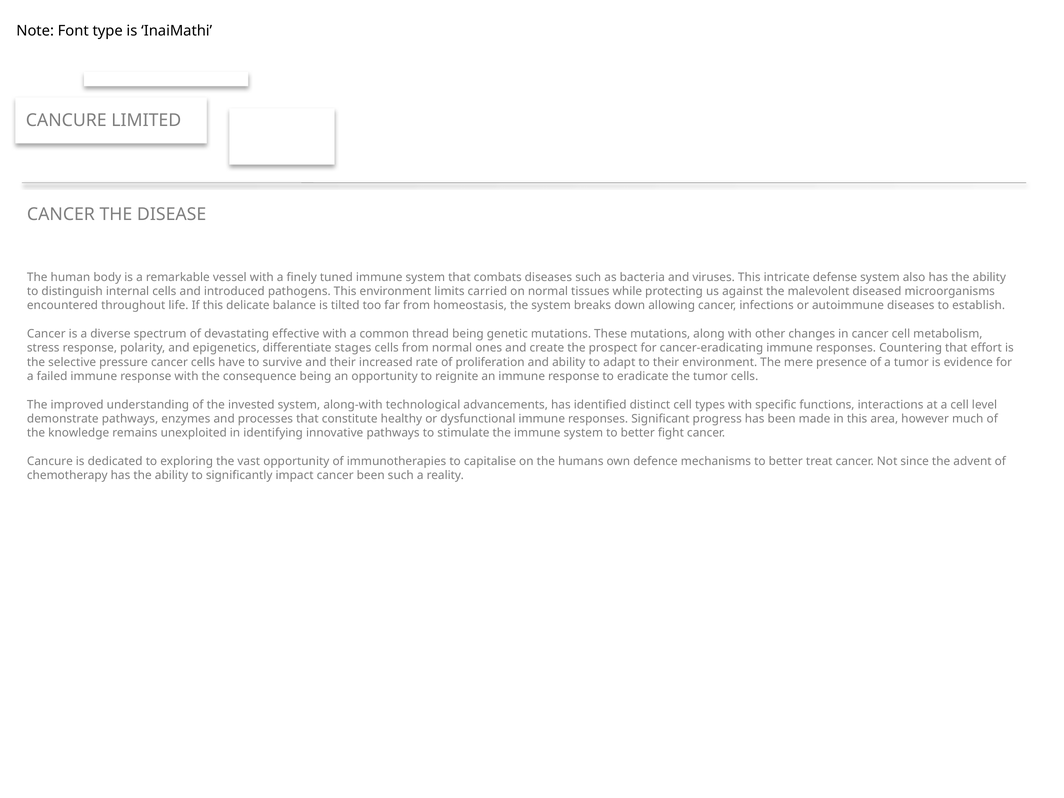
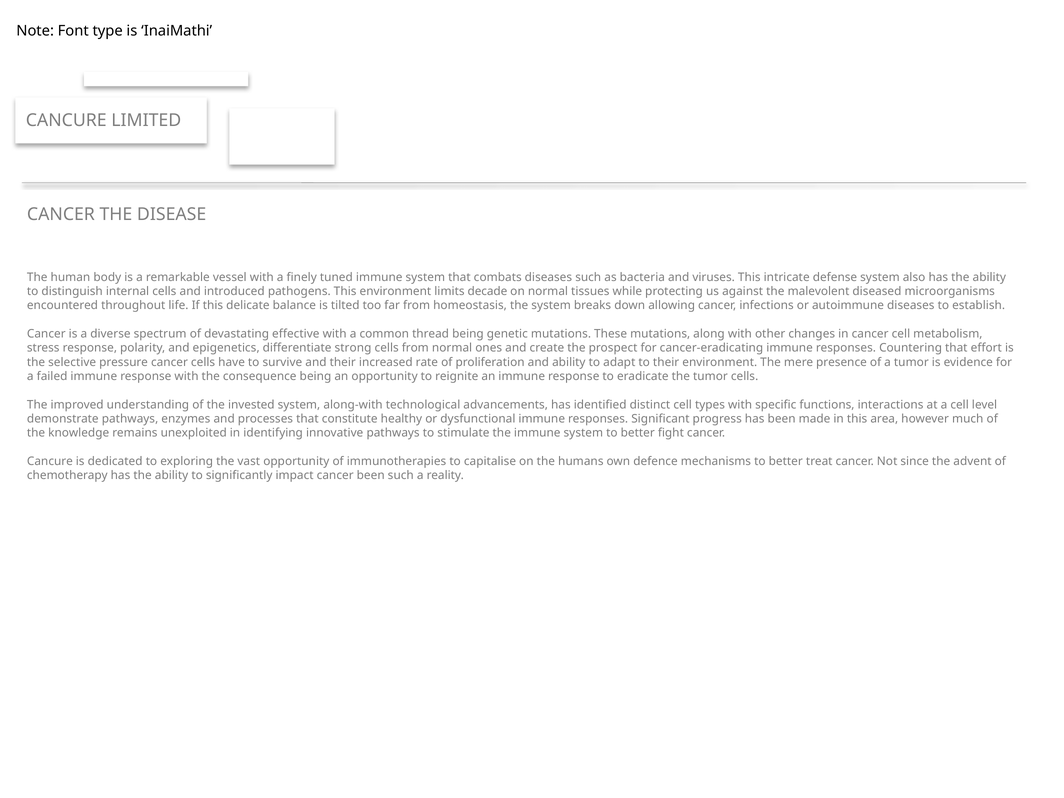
carried: carried -> decade
stages: stages -> strong
